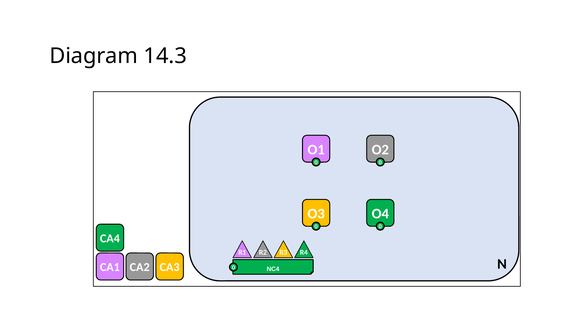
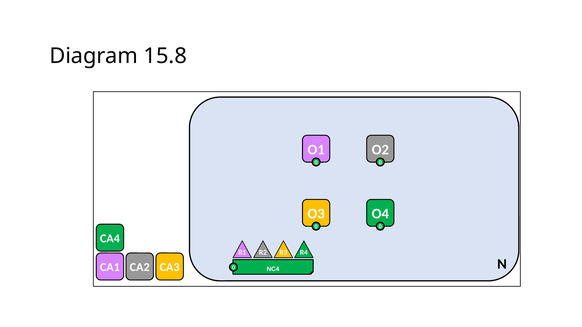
14.3: 14.3 -> 15.8
